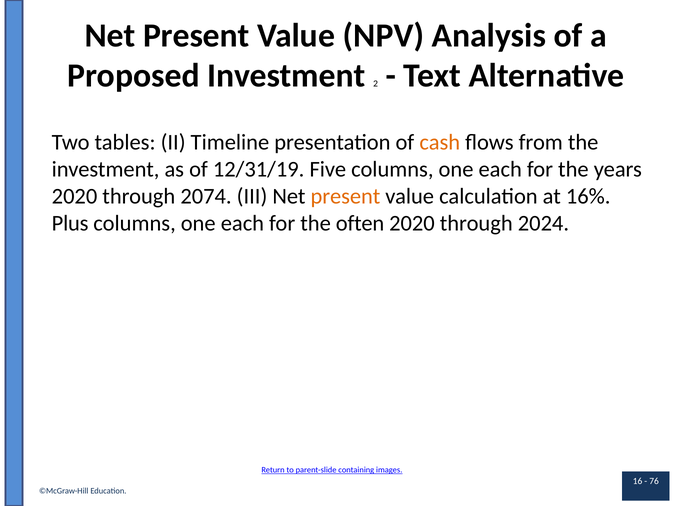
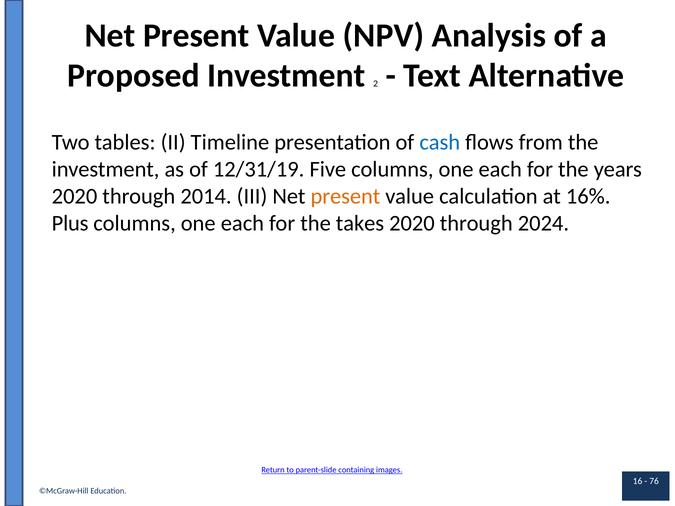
cash colour: orange -> blue
2074: 2074 -> 2014
often: often -> takes
